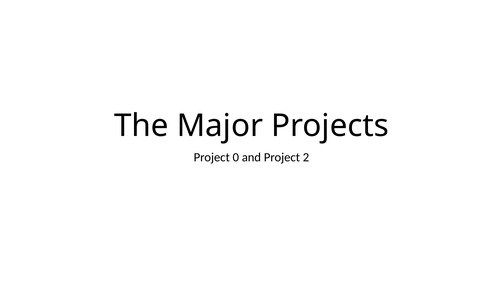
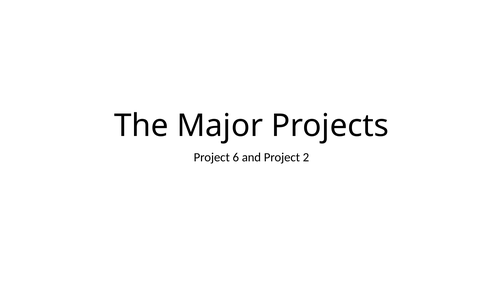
0: 0 -> 6
